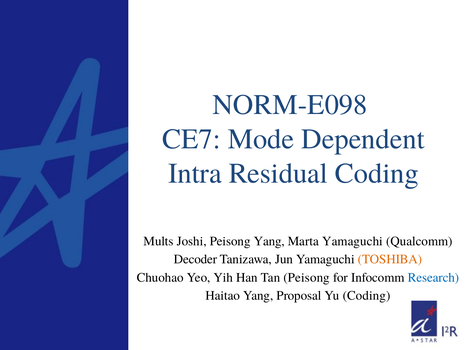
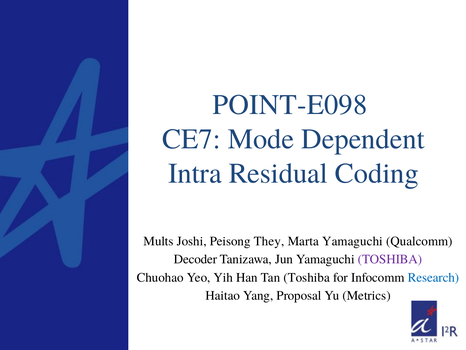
NORM-E098: NORM-E098 -> POINT-E098
Peisong Yang: Yang -> They
TOSHIBA at (390, 259) colour: orange -> purple
Tan Peisong: Peisong -> Toshiba
Yu Coding: Coding -> Metrics
